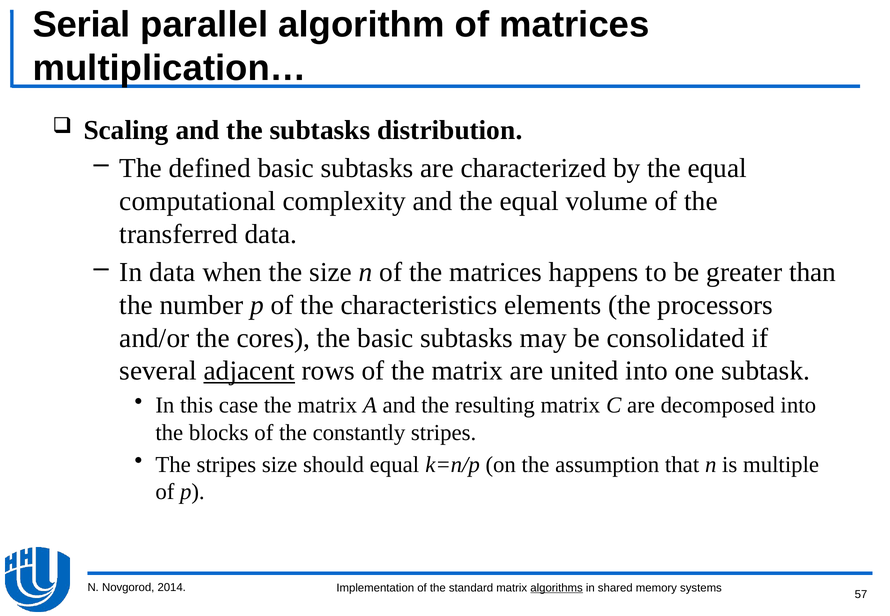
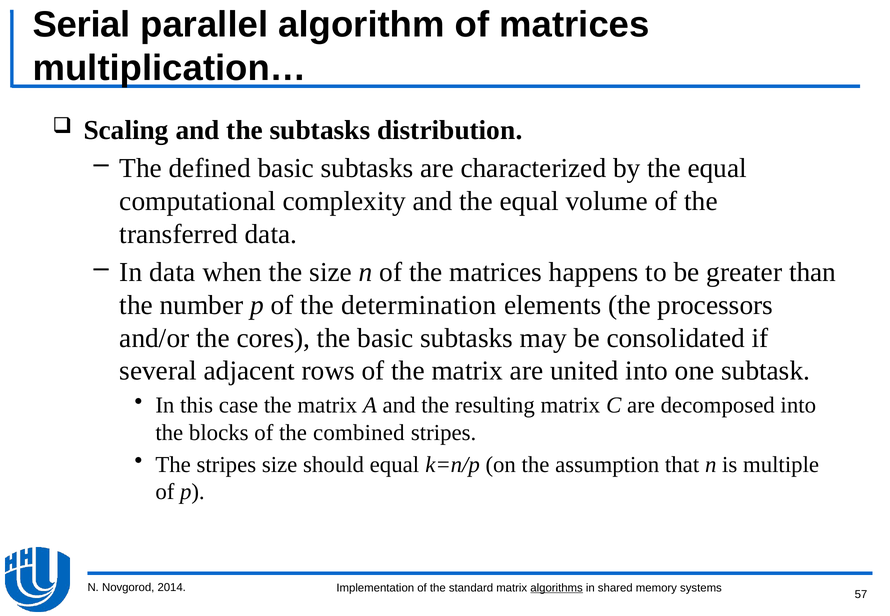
characteristics: characteristics -> determination
adjacent underline: present -> none
constantly: constantly -> combined
